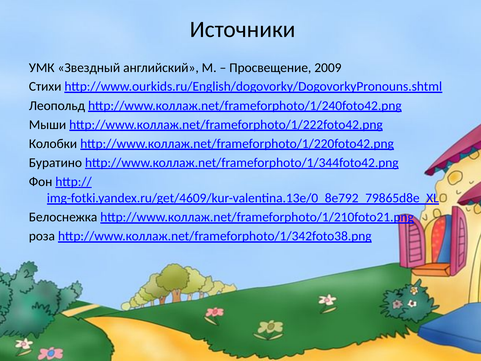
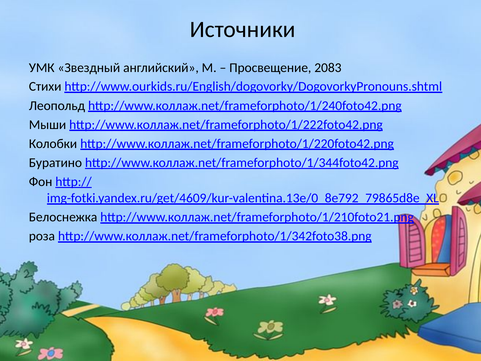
2009: 2009 -> 2083
